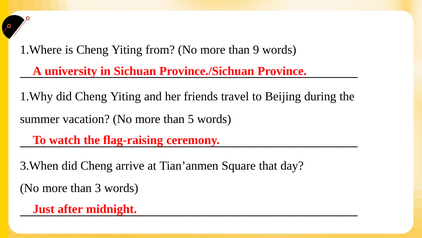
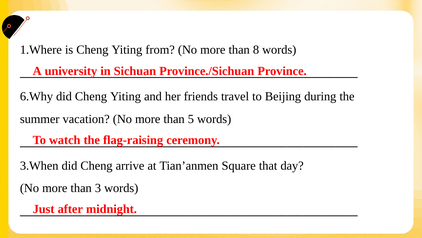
9: 9 -> 8
1.Why: 1.Why -> 6.Why
